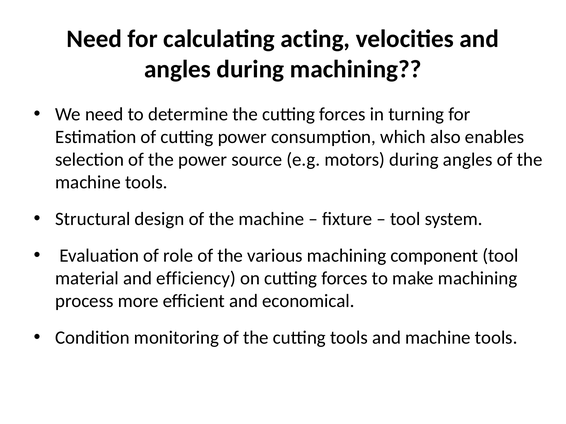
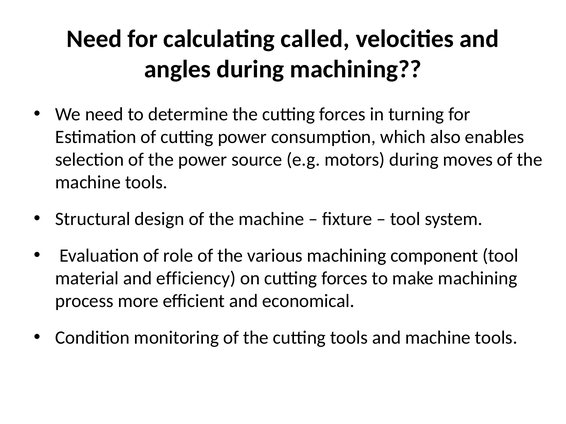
acting: acting -> called
during angles: angles -> moves
